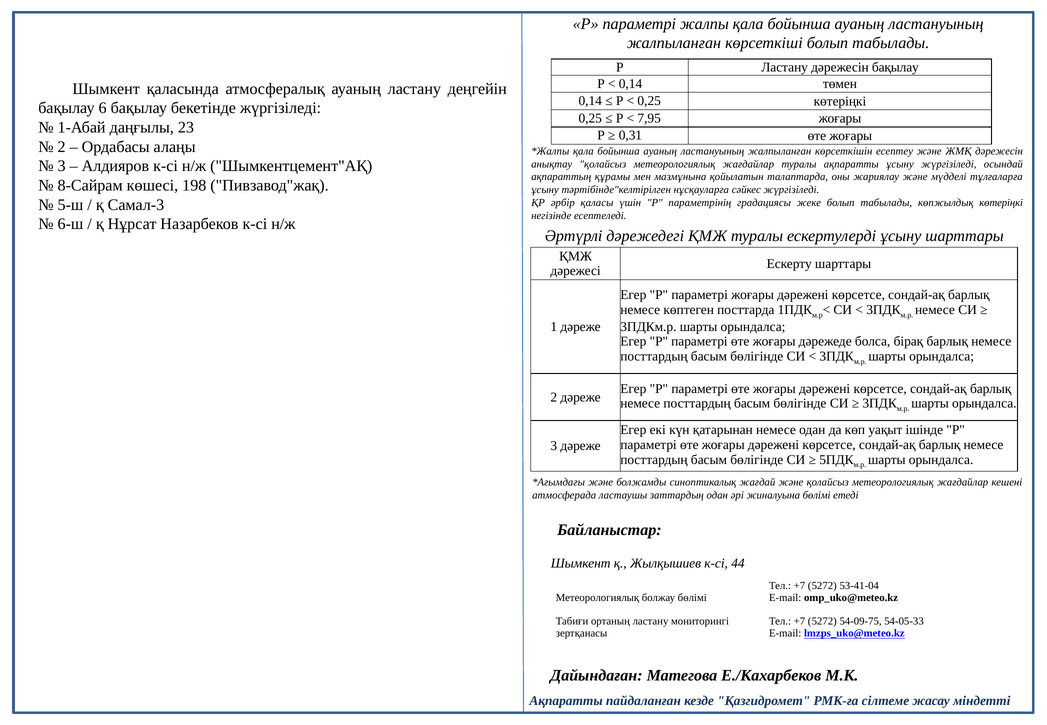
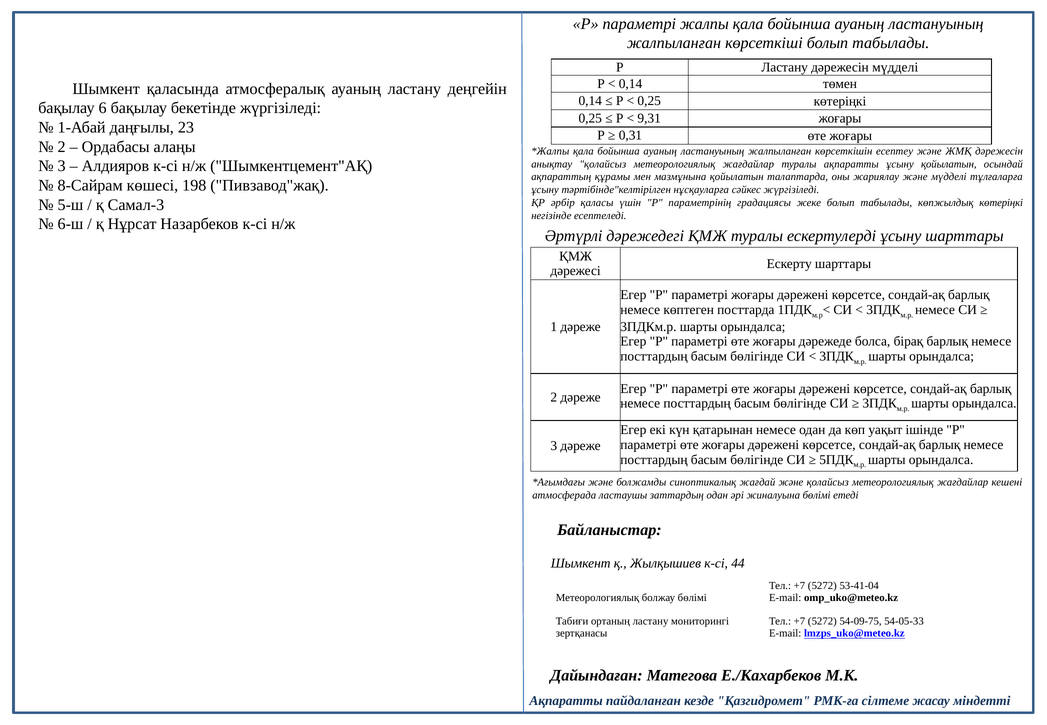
дәрежесін бақылау: бақылау -> мүдделі
7,95: 7,95 -> 9,31
ұсыну жүргізіледі: жүргізіледі -> қойылатын
